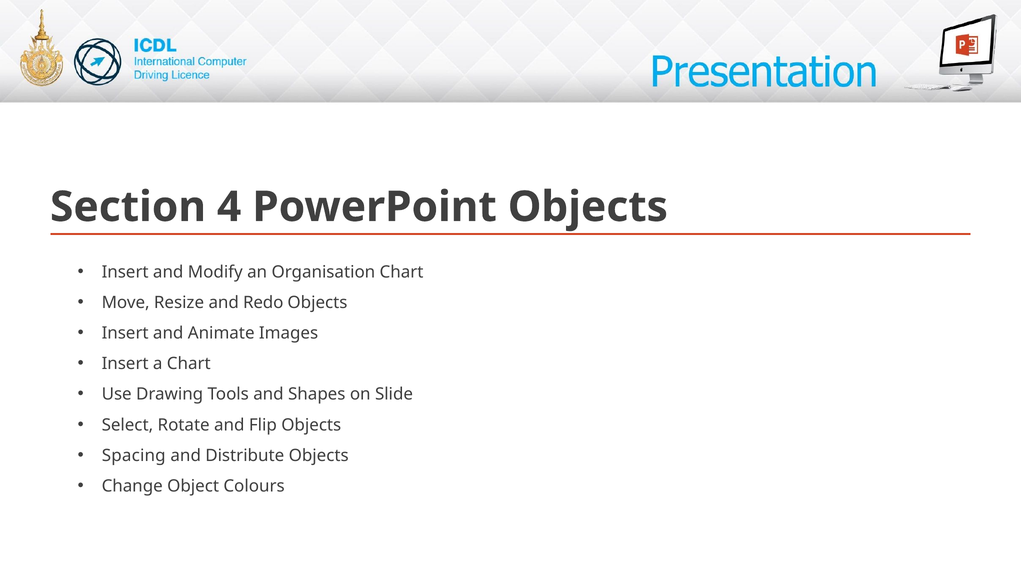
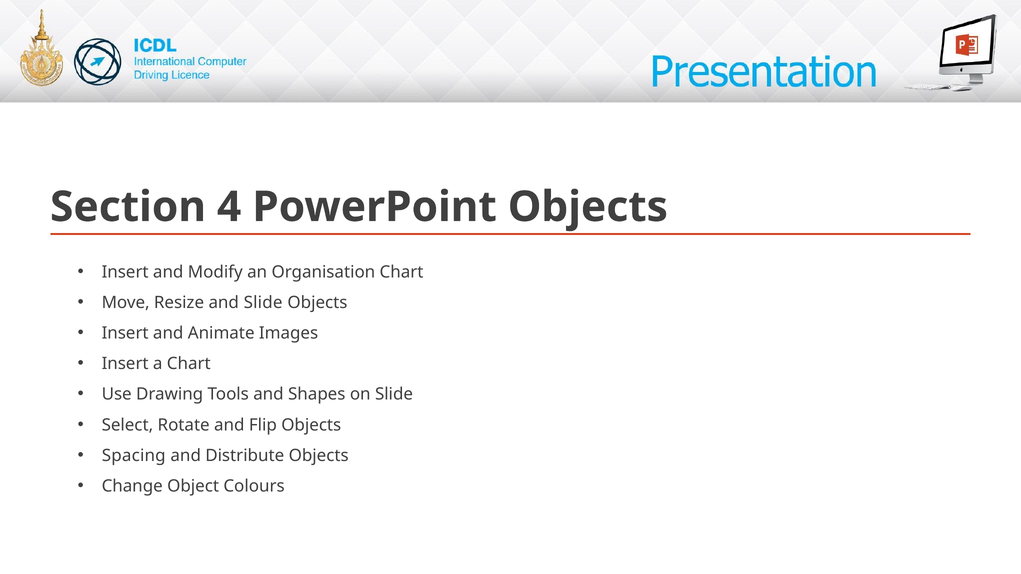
and Redo: Redo -> Slide
